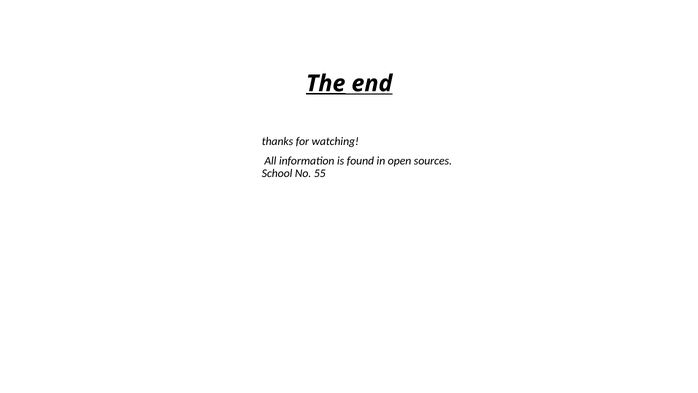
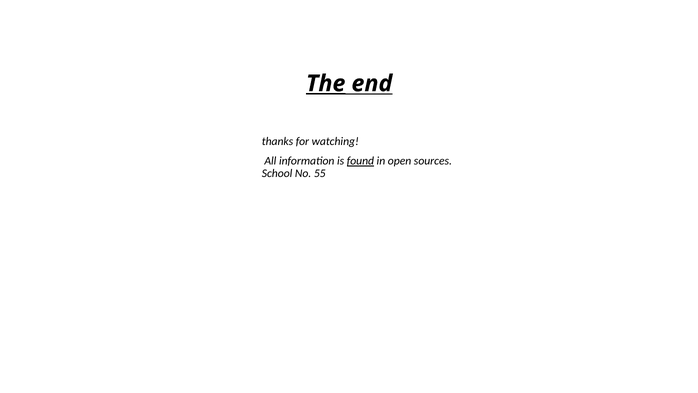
found underline: none -> present
